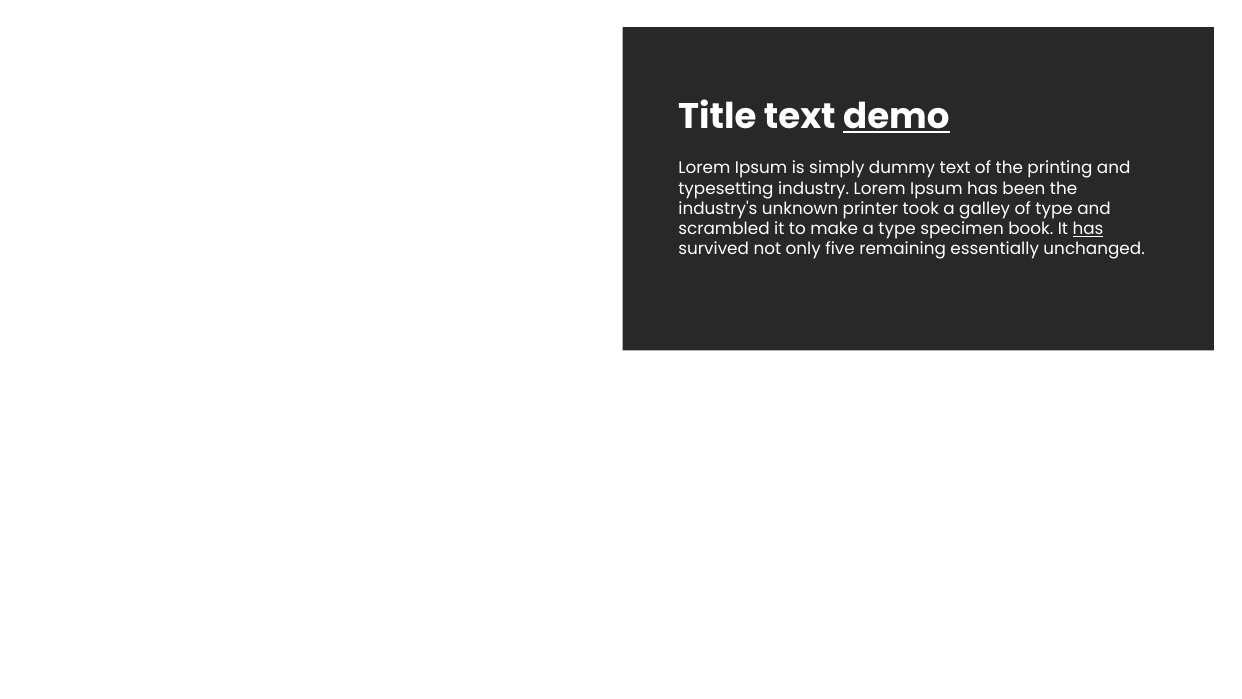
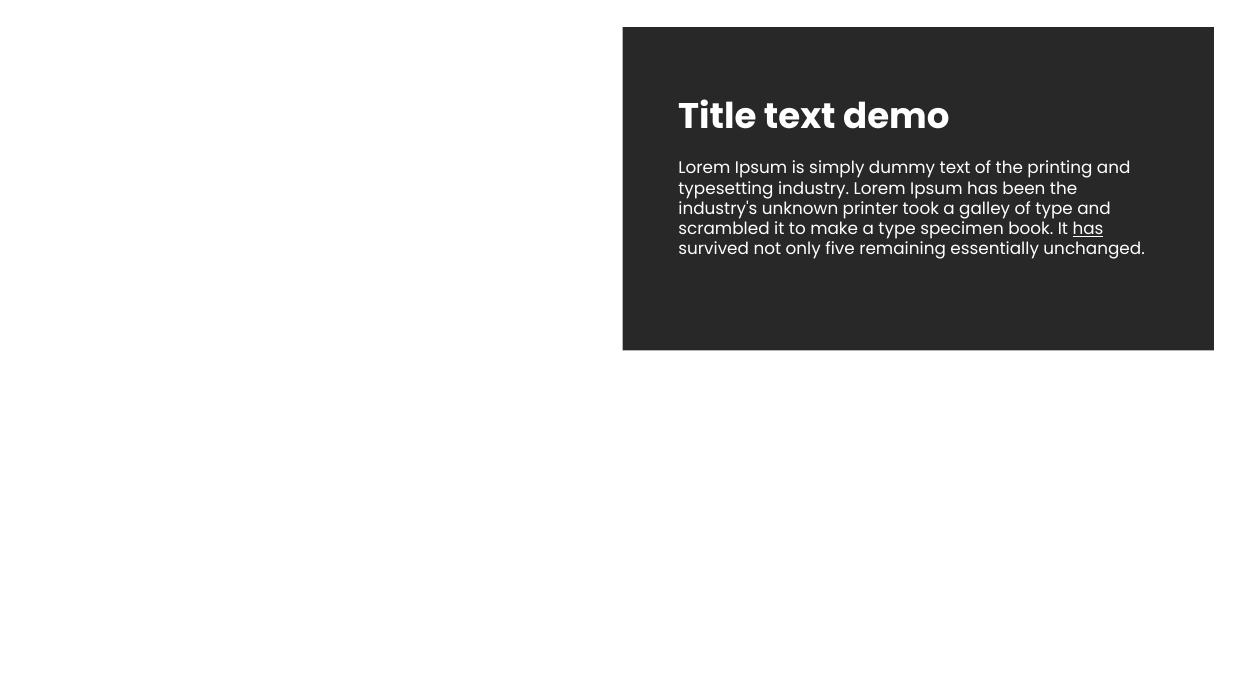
demo underline: present -> none
